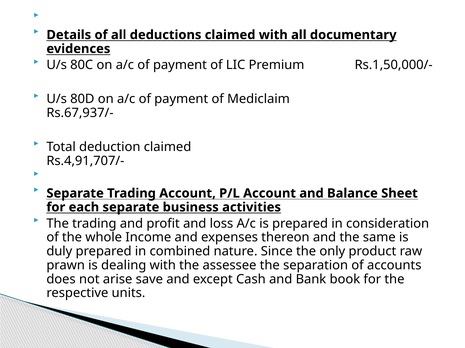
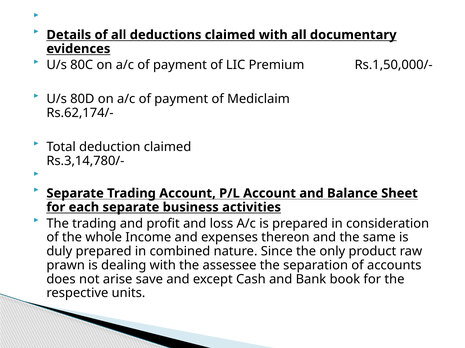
Rs.67,937/-: Rs.67,937/- -> Rs.62,174/-
Rs.4,91,707/-: Rs.4,91,707/- -> Rs.3,14,780/-
